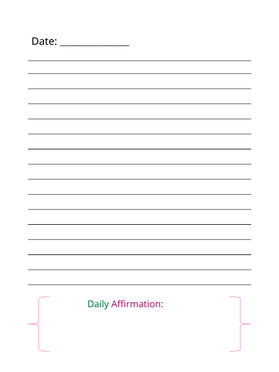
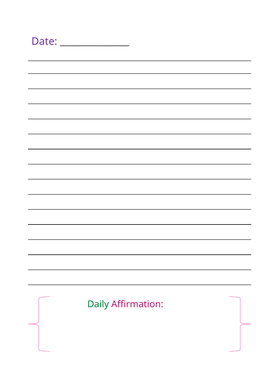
Date colour: black -> purple
